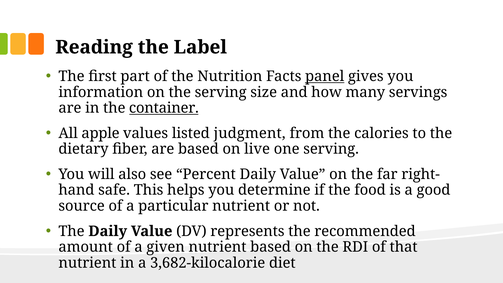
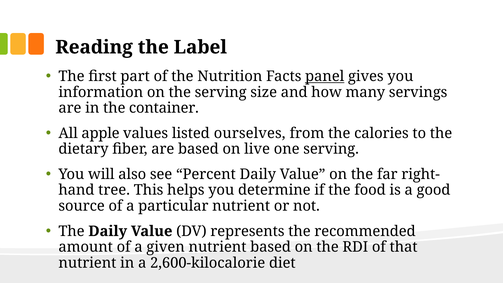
container underline: present -> none
judgment: judgment -> ourselves
safe: safe -> tree
3,682-kilocalorie: 3,682-kilocalorie -> 2,600-kilocalorie
